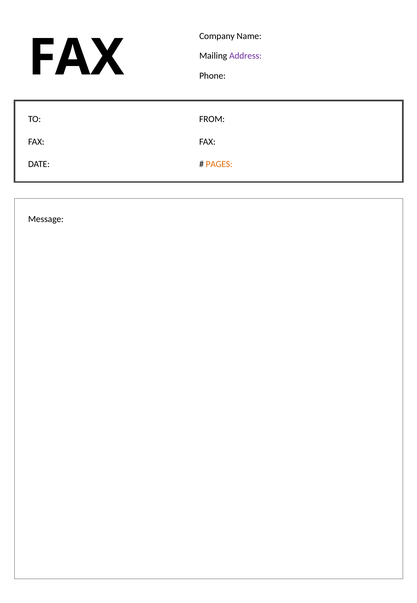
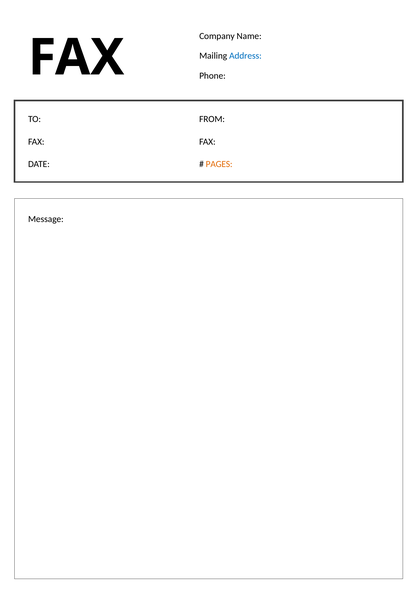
Address colour: purple -> blue
